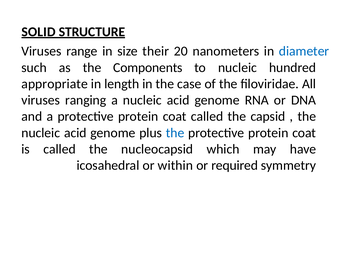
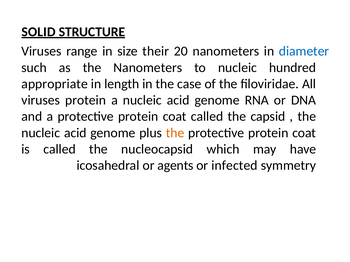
the Components: Components -> Nanometers
viruses ranging: ranging -> protein
the at (175, 133) colour: blue -> orange
within: within -> agents
required: required -> infected
